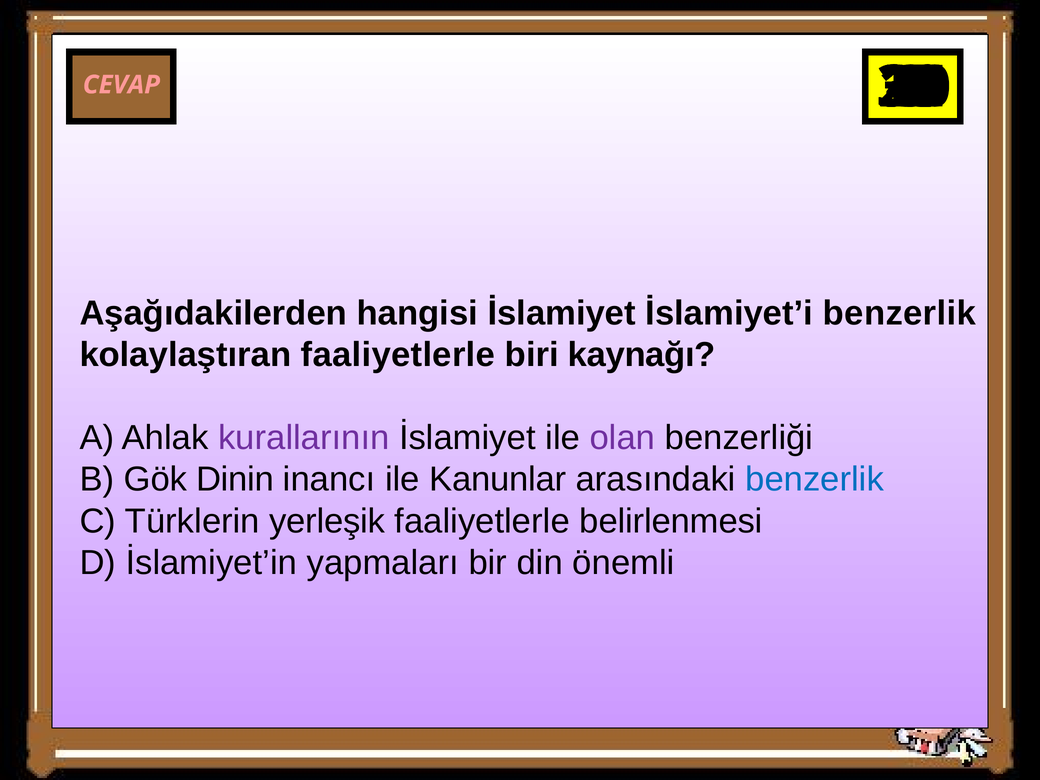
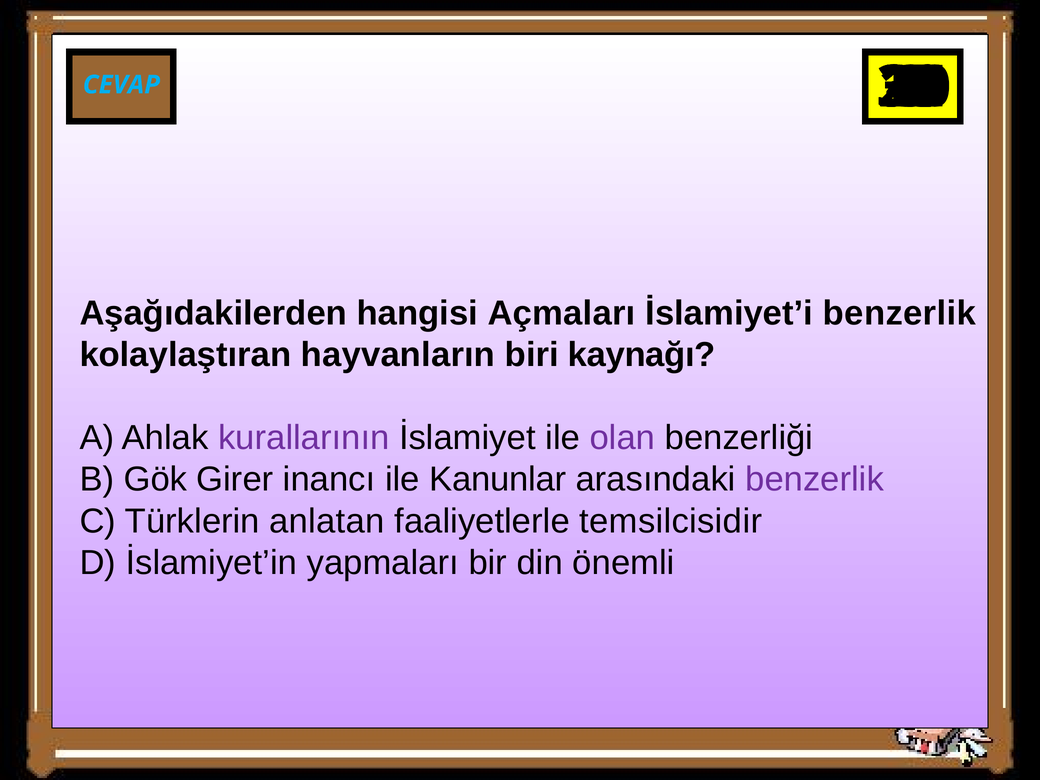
CEVAP colour: pink -> light blue
hangisi İslamiyet: İslamiyet -> Açmaları
kolaylaştıran faaliyetlerle: faaliyetlerle -> hayvanların
Dinin: Dinin -> Girer
benzerlik at (815, 479) colour: blue -> purple
yerleşik: yerleşik -> anlatan
belirlenmesi: belirlenmesi -> temsilcisidir
